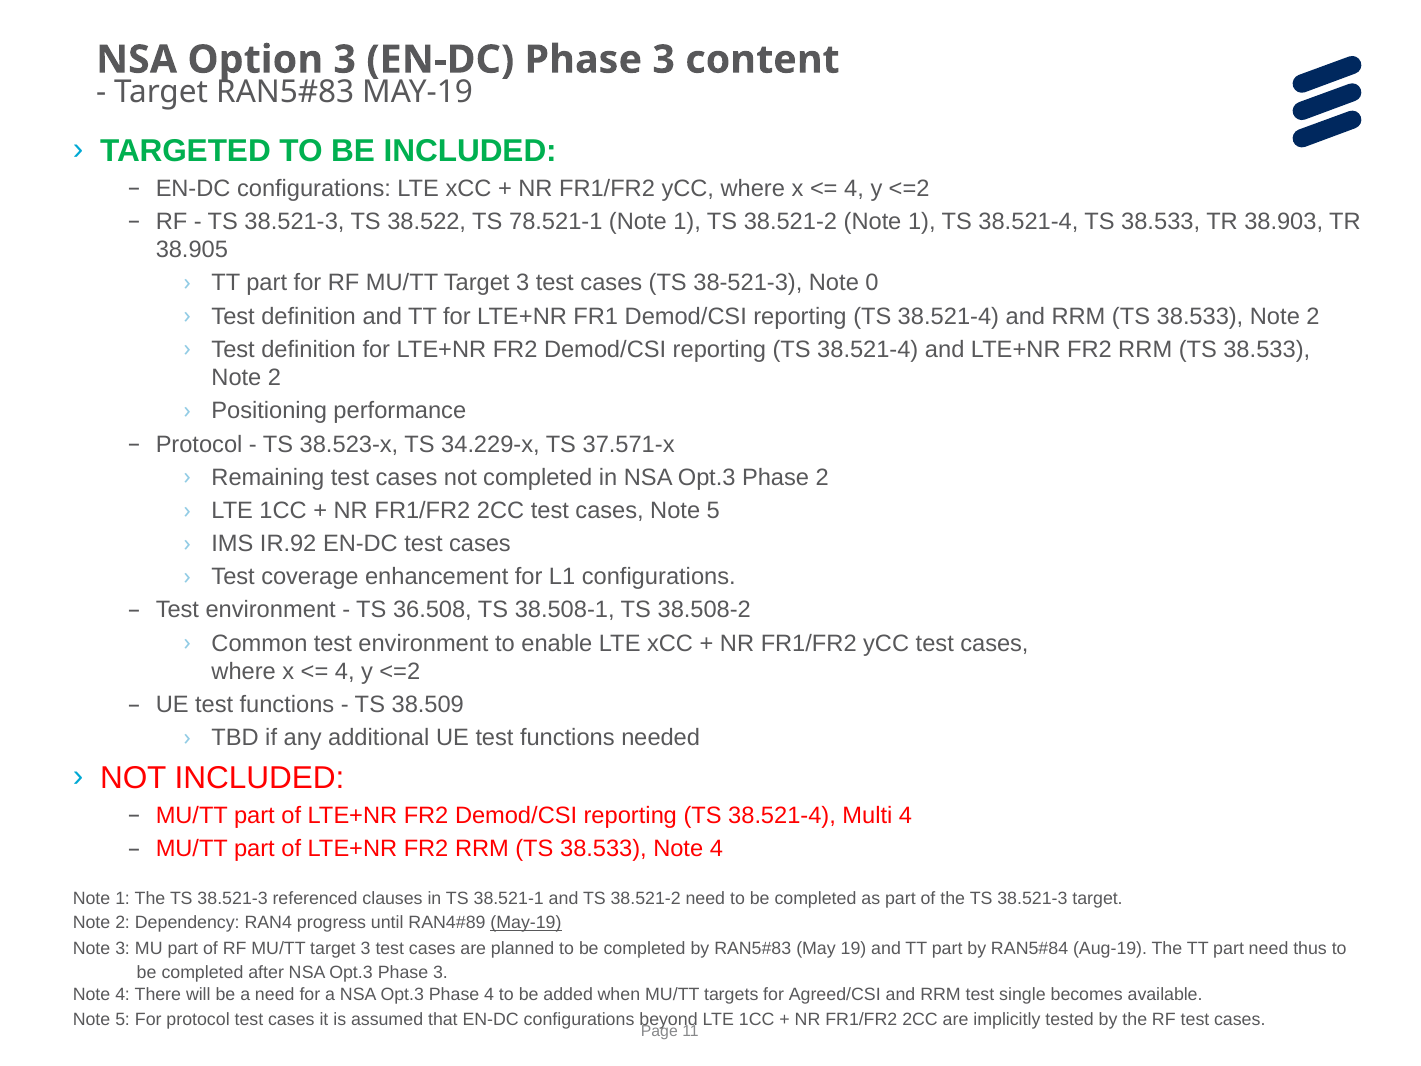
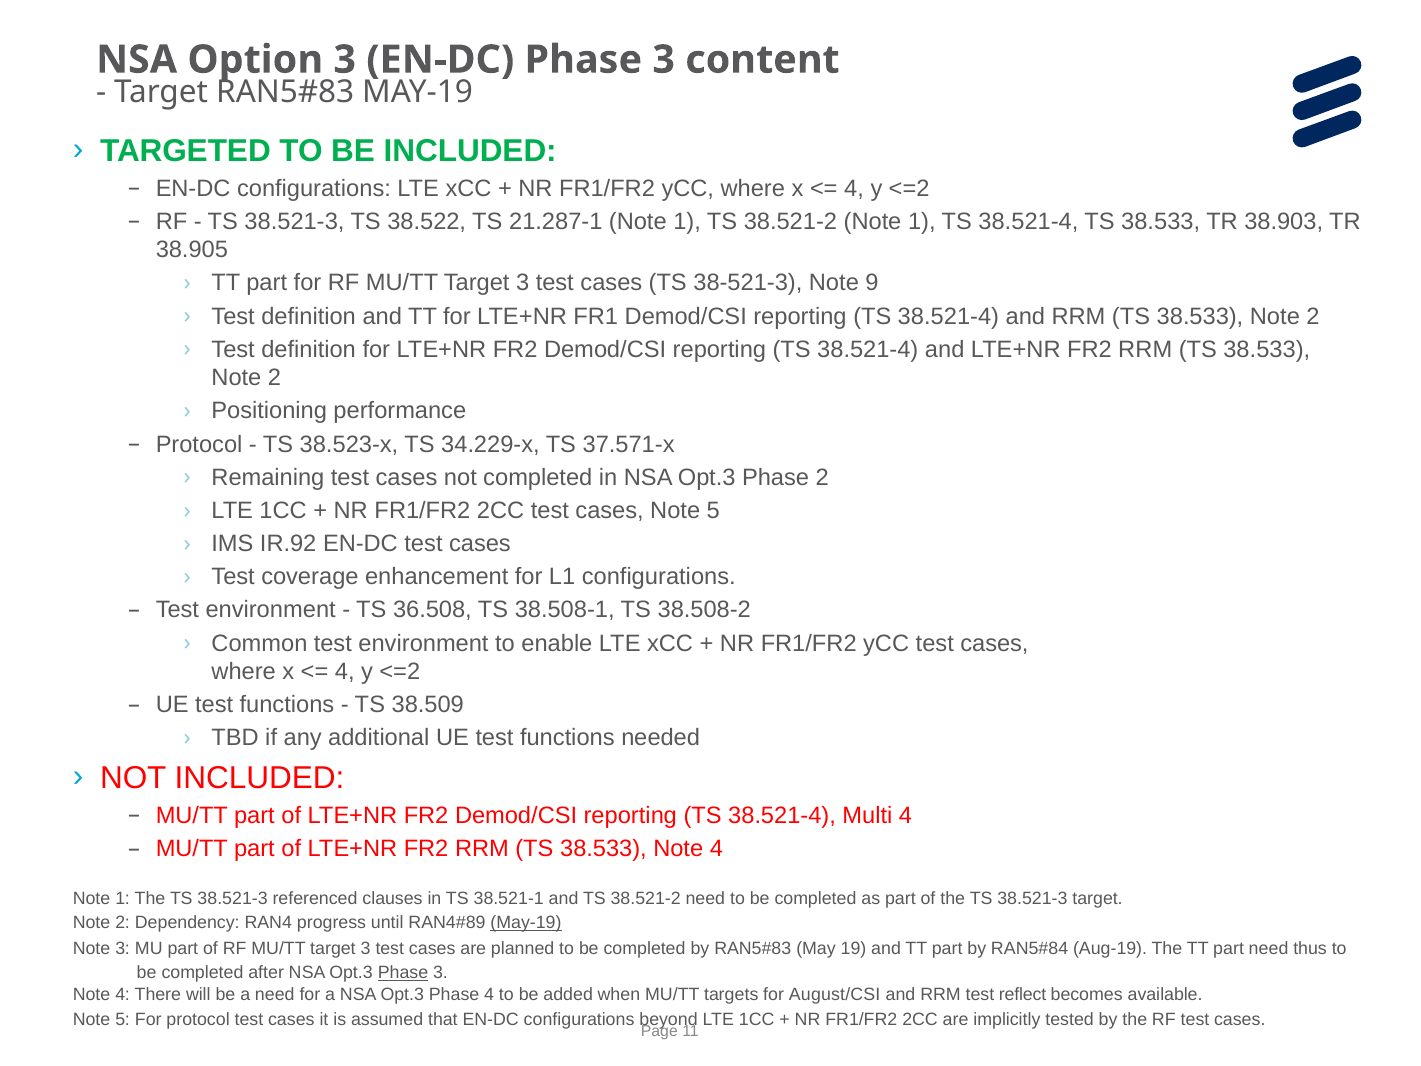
78.521-1: 78.521-1 -> 21.287-1
0: 0 -> 9
Phase at (403, 973) underline: none -> present
Agreed/CSI: Agreed/CSI -> August/CSI
single: single -> reflect
